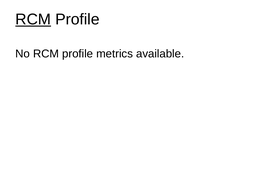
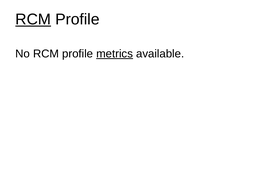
metrics underline: none -> present
